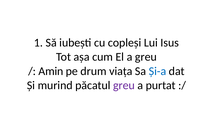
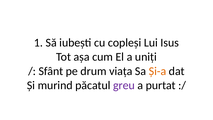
a greu: greu -> uniți
Amin: Amin -> Sfânt
Și-a colour: blue -> orange
